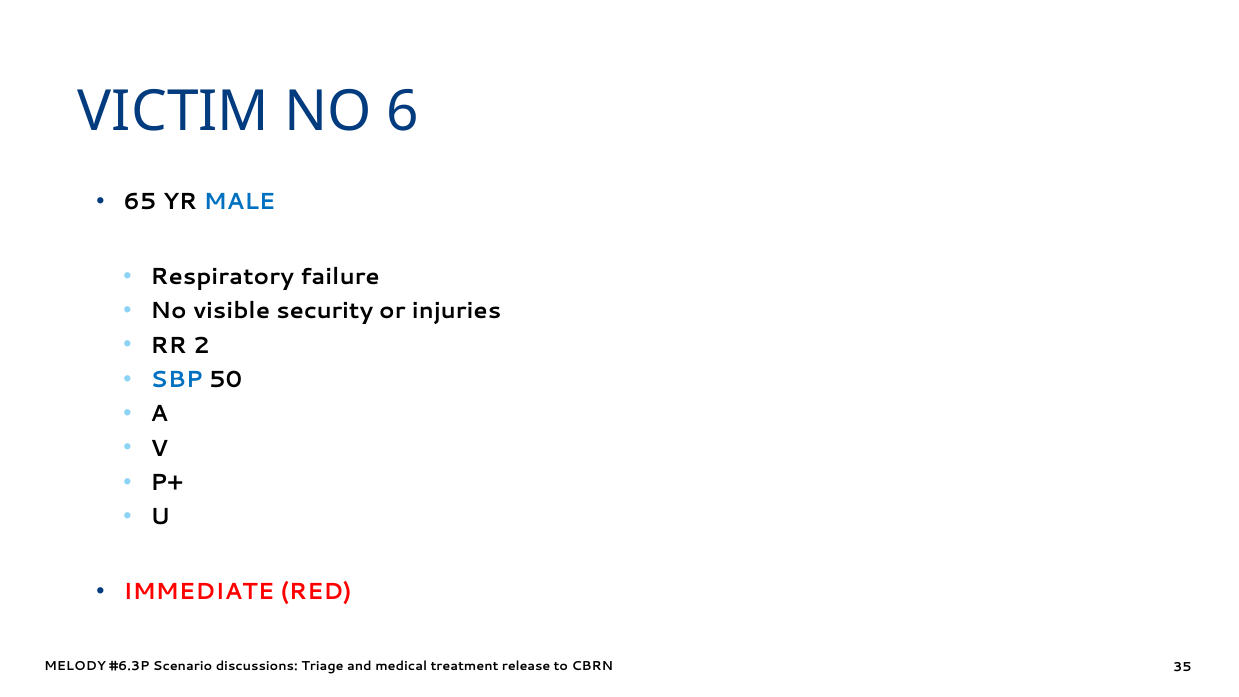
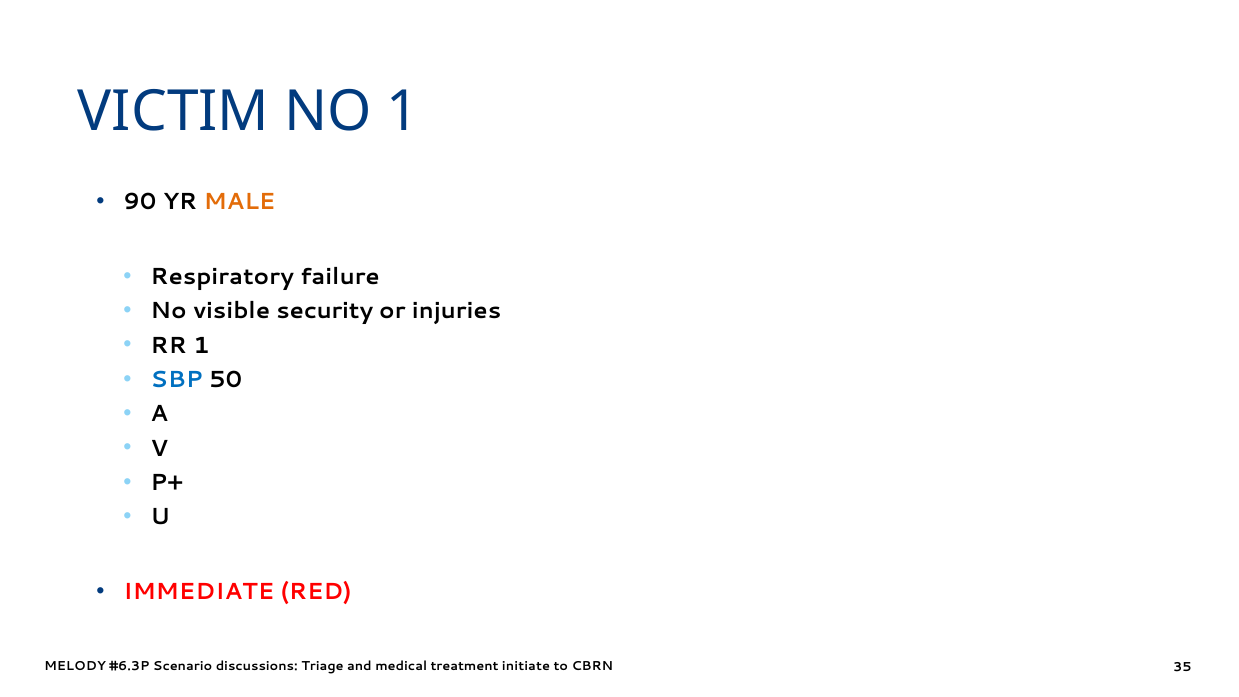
NO 6: 6 -> 1
65: 65 -> 90
MALE colour: blue -> orange
RR 2: 2 -> 1
release: release -> initiate
